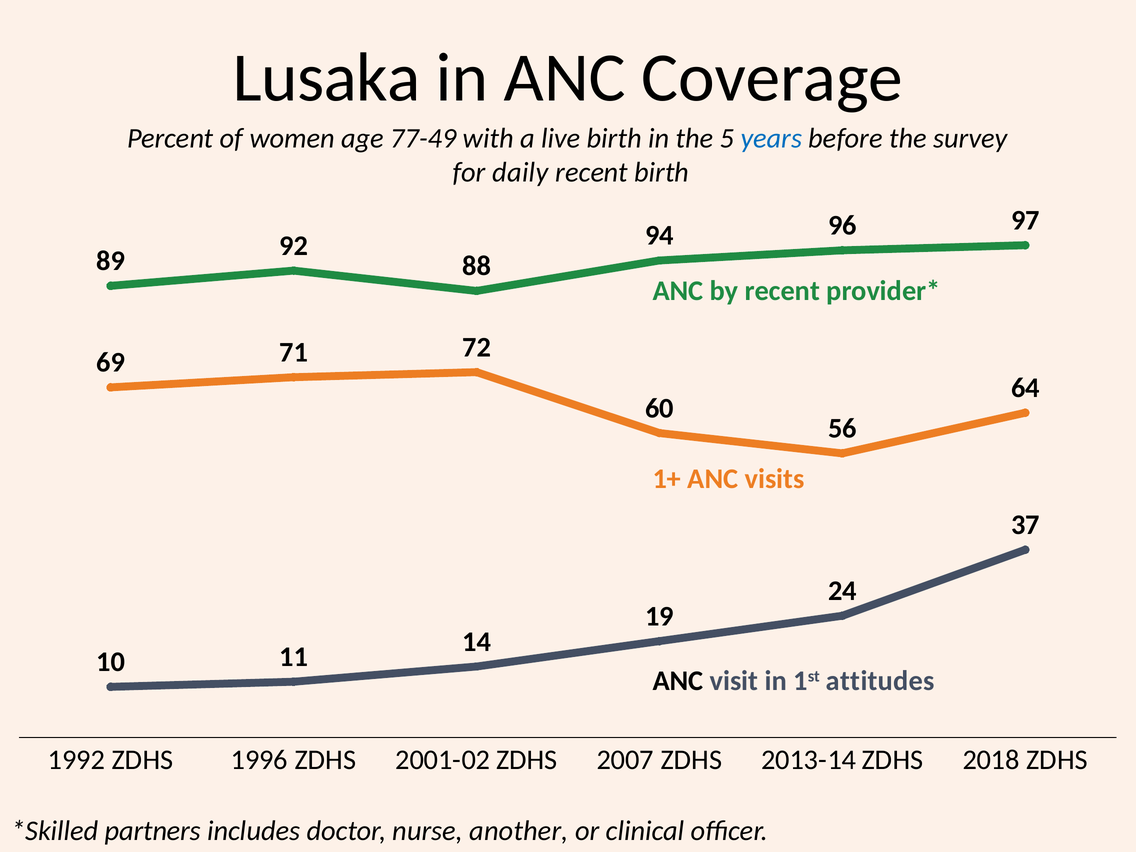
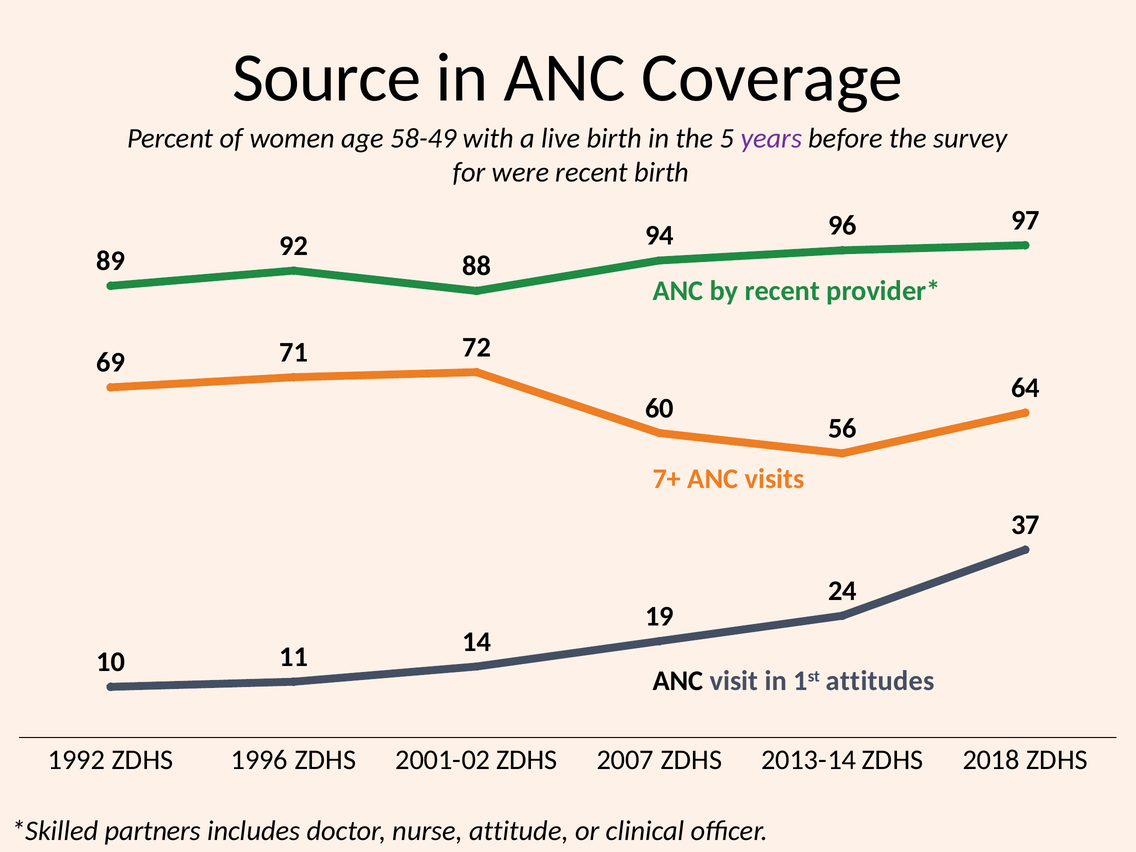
Lusaka: Lusaka -> Source
77-49: 77-49 -> 58-49
years colour: blue -> purple
daily: daily -> were
1+: 1+ -> 7+
another: another -> attitude
